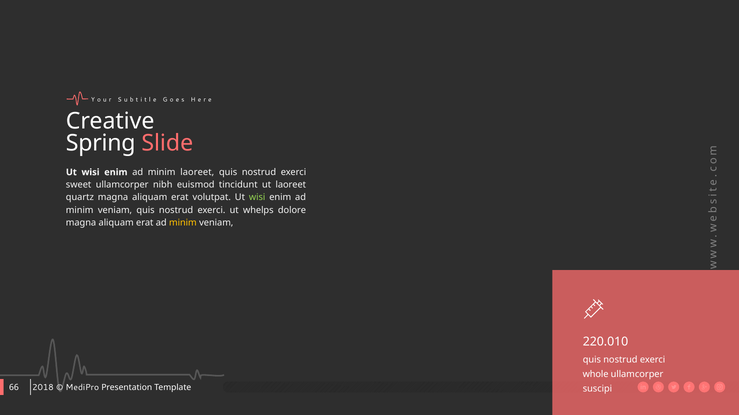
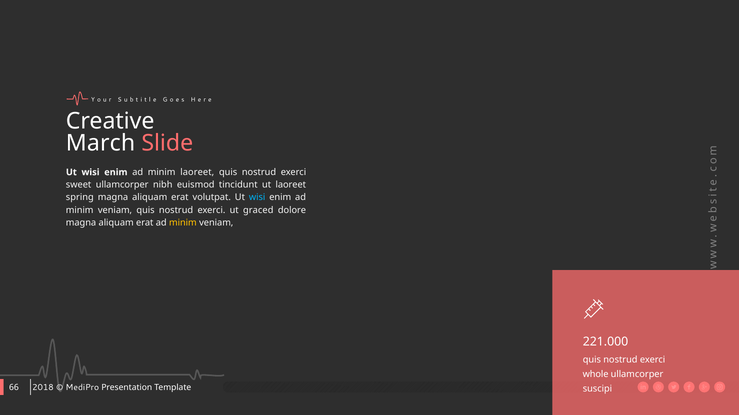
Spring: Spring -> March
quartz: quartz -> spring
wisi at (257, 198) colour: light green -> light blue
whelps: whelps -> graced
220.010: 220.010 -> 221.000
